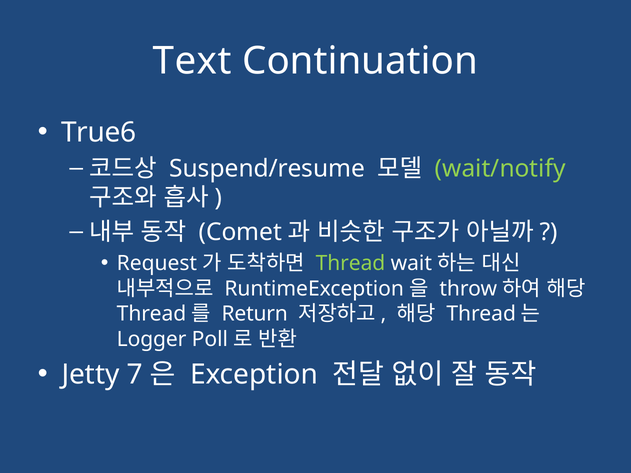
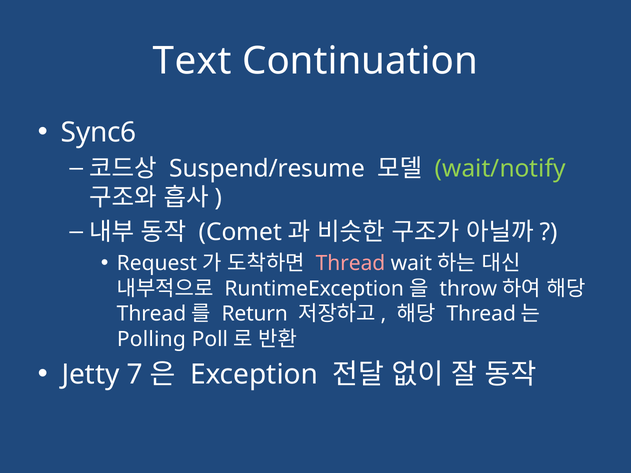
True6: True6 -> Sync6
Thread at (350, 264) colour: light green -> pink
Logger: Logger -> Polling
